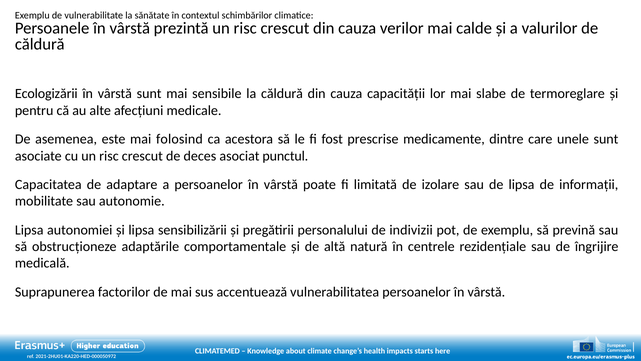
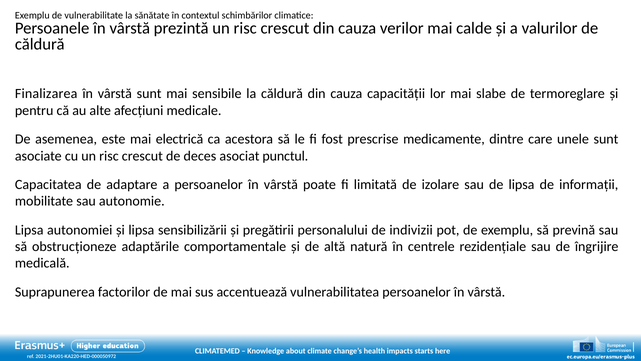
Ecologizării: Ecologizării -> Finalizarea
folosind: folosind -> electrică
